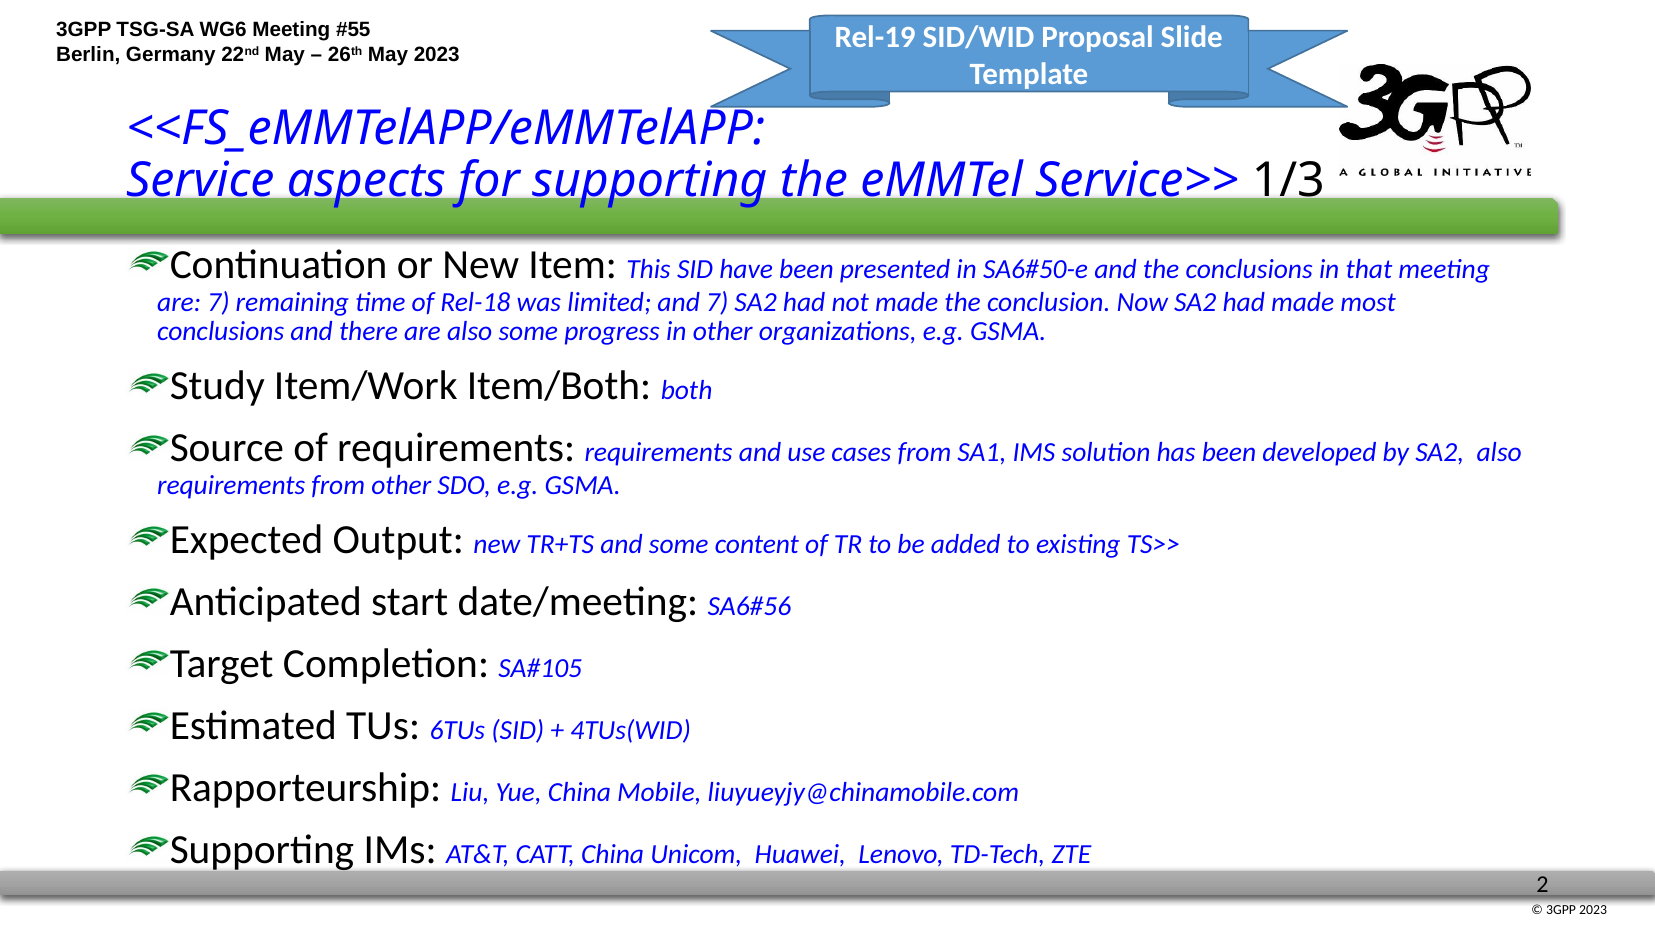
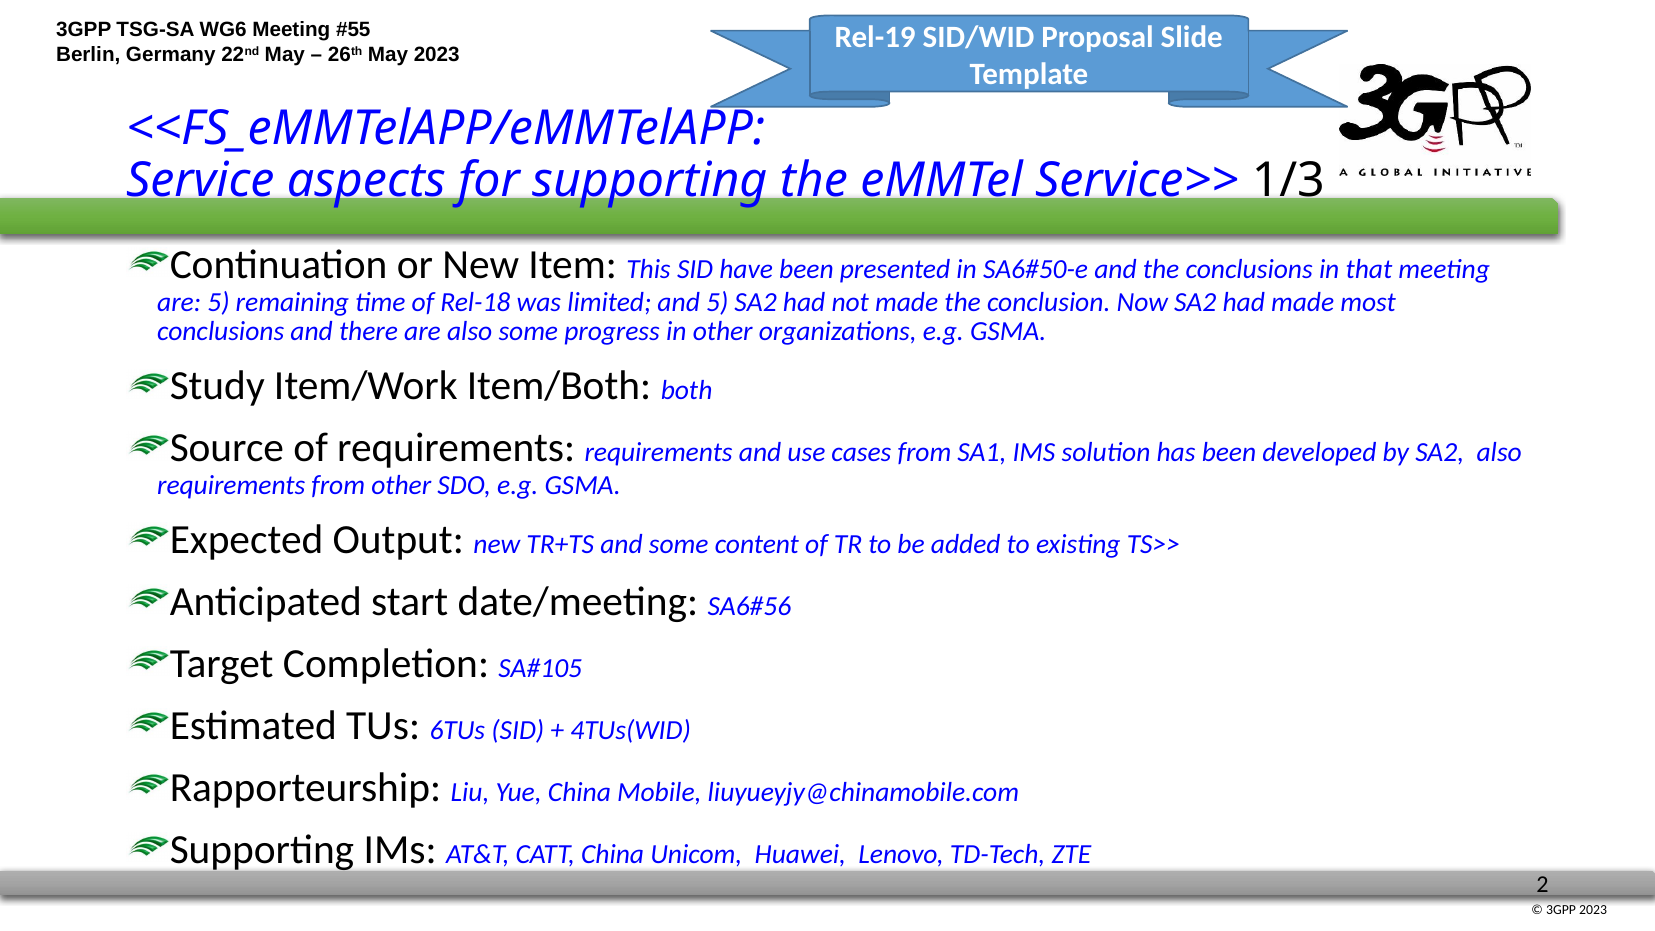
are 7: 7 -> 5
and 7: 7 -> 5
